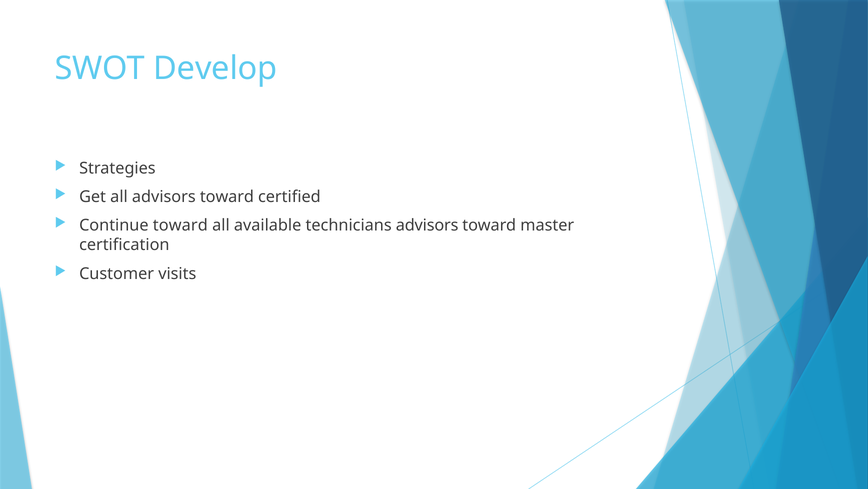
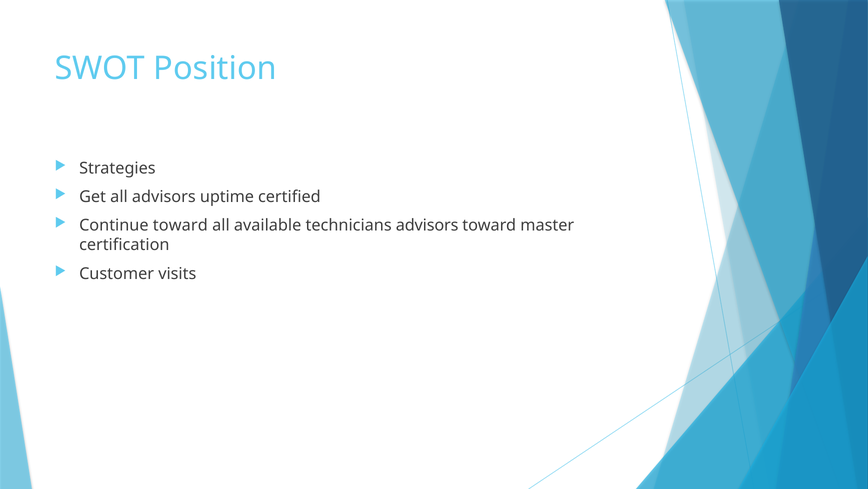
Develop: Develop -> Position
all advisors toward: toward -> uptime
